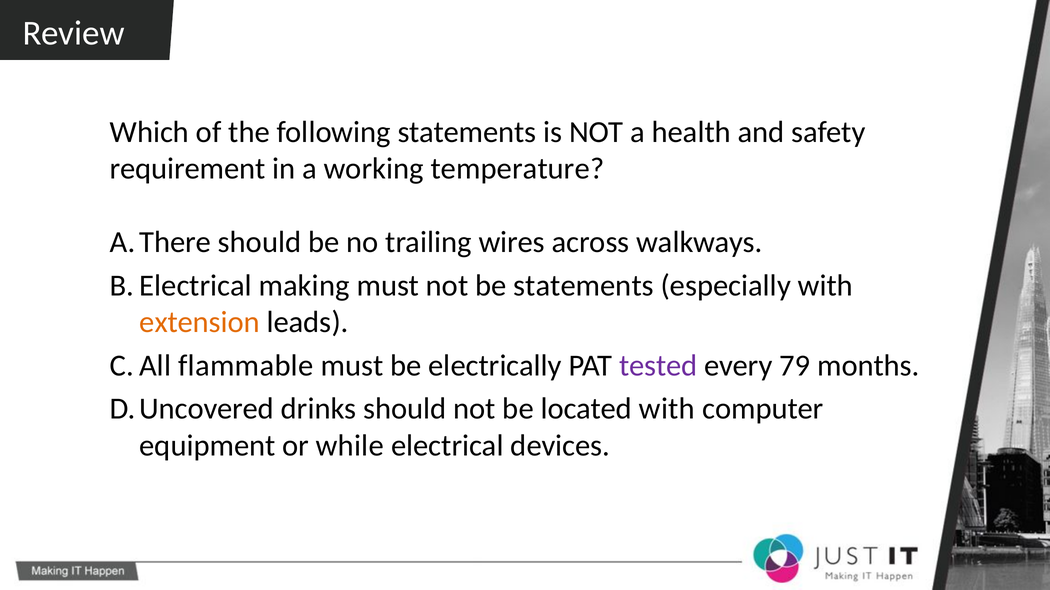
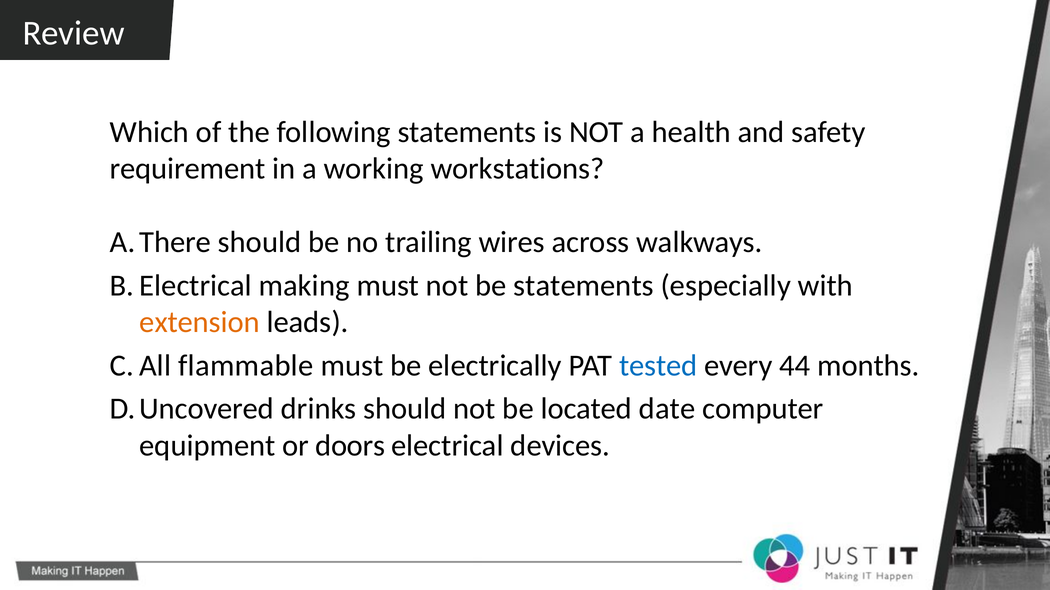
temperature: temperature -> workstations
tested colour: purple -> blue
79: 79 -> 44
located with: with -> date
while: while -> doors
